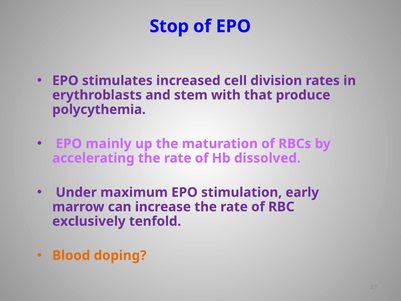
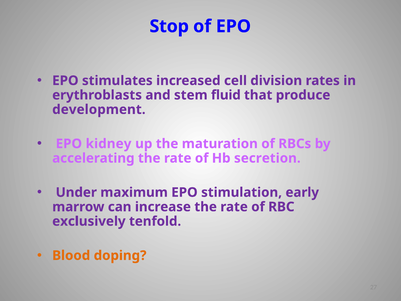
with: with -> fluid
polycythemia: polycythemia -> development
mainly: mainly -> kidney
dissolved: dissolved -> secretion
